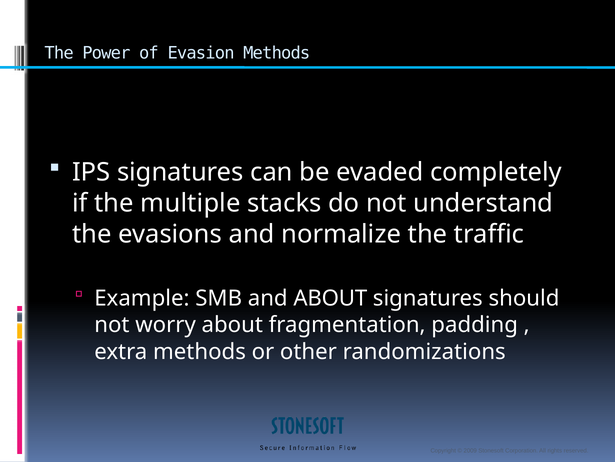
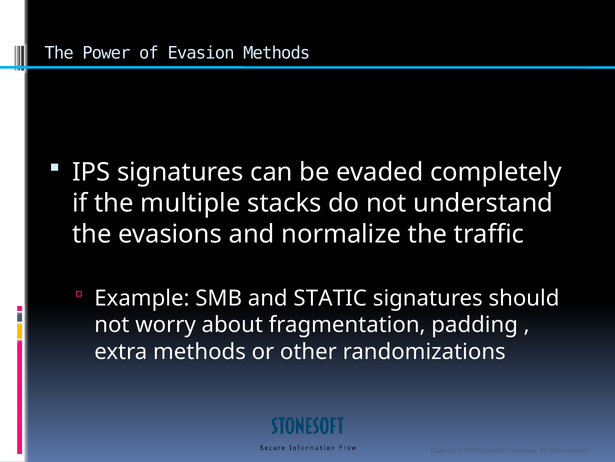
and ABOUT: ABOUT -> STATIC
